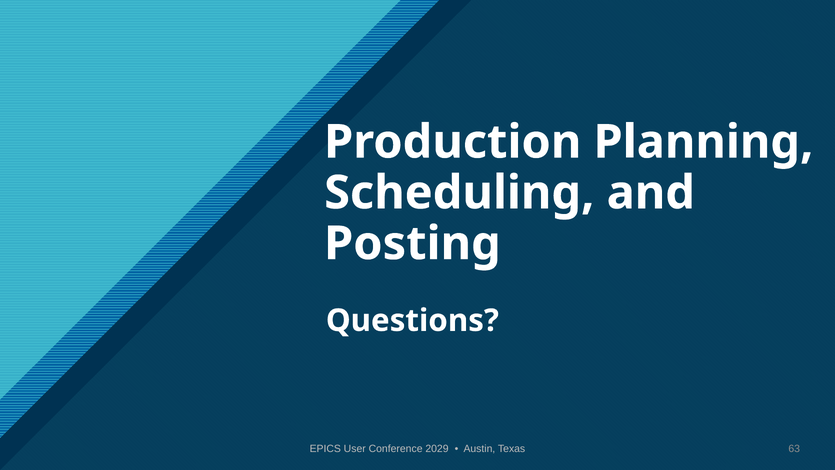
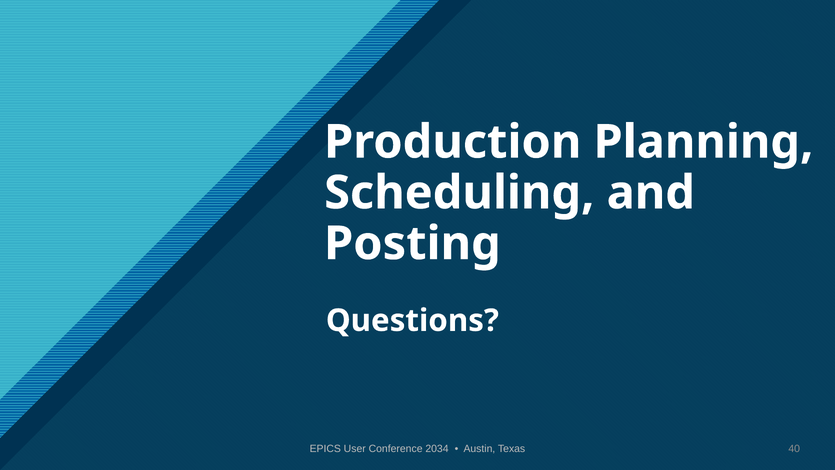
2029: 2029 -> 2034
63: 63 -> 40
